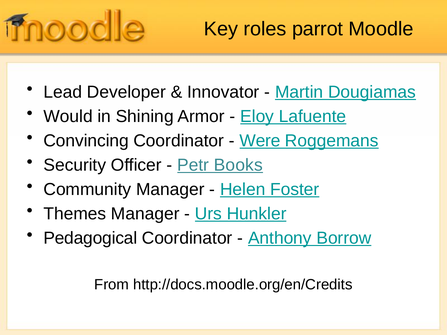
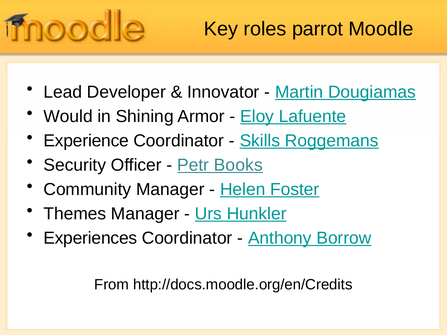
Convincing: Convincing -> Experience
Were: Were -> Skills
Pedagogical: Pedagogical -> Experiences
